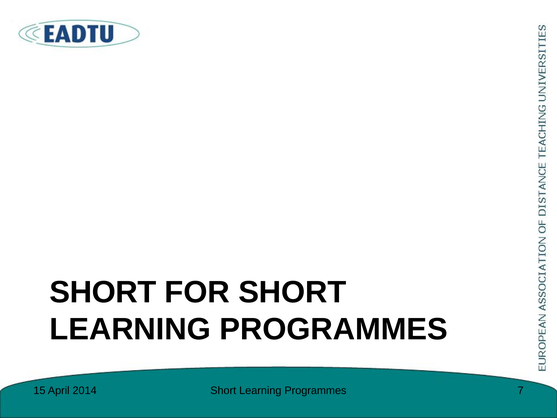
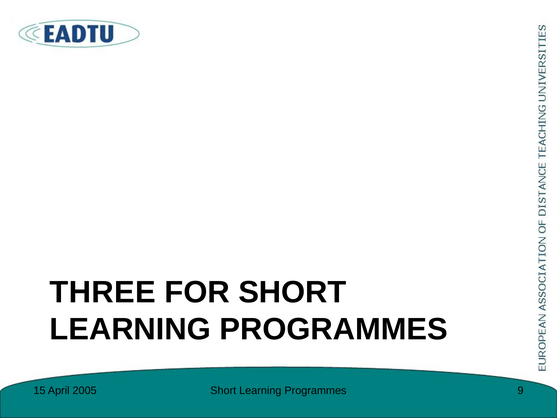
SHORT at (103, 292): SHORT -> THREE
2014: 2014 -> 2005
7: 7 -> 9
